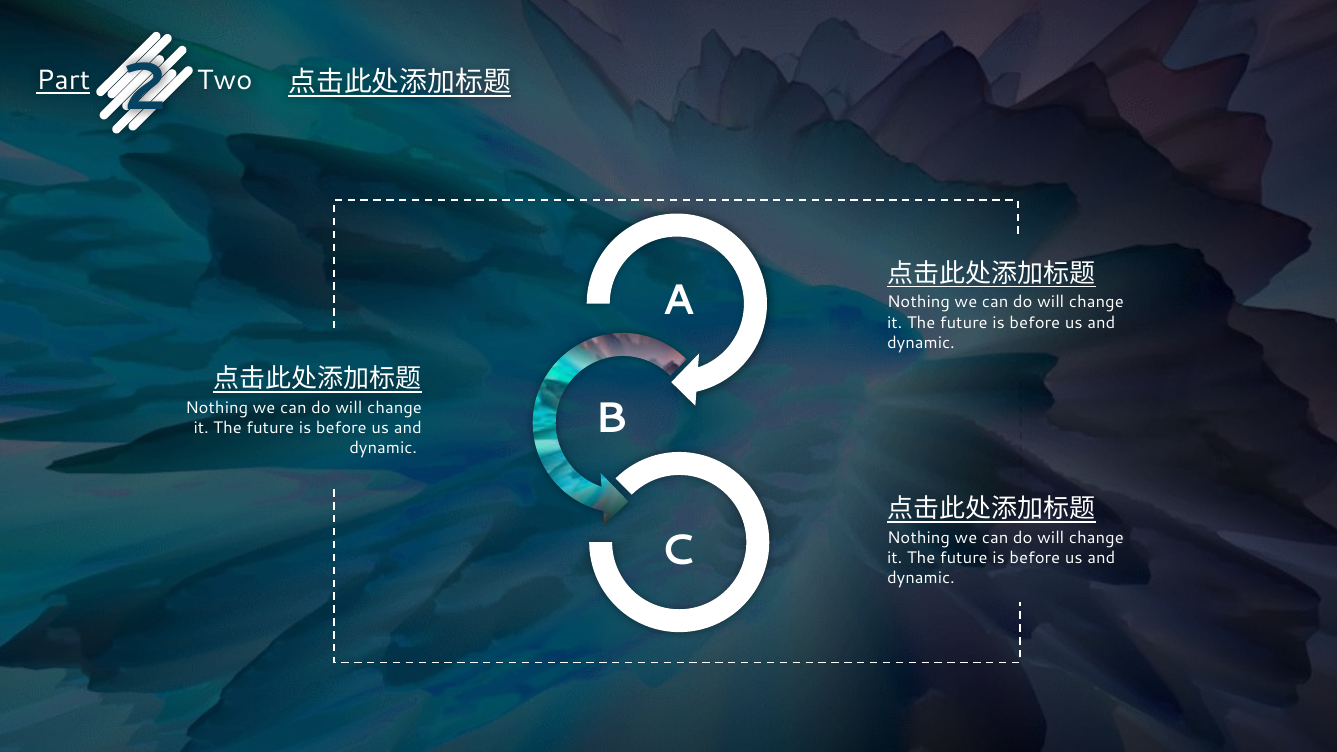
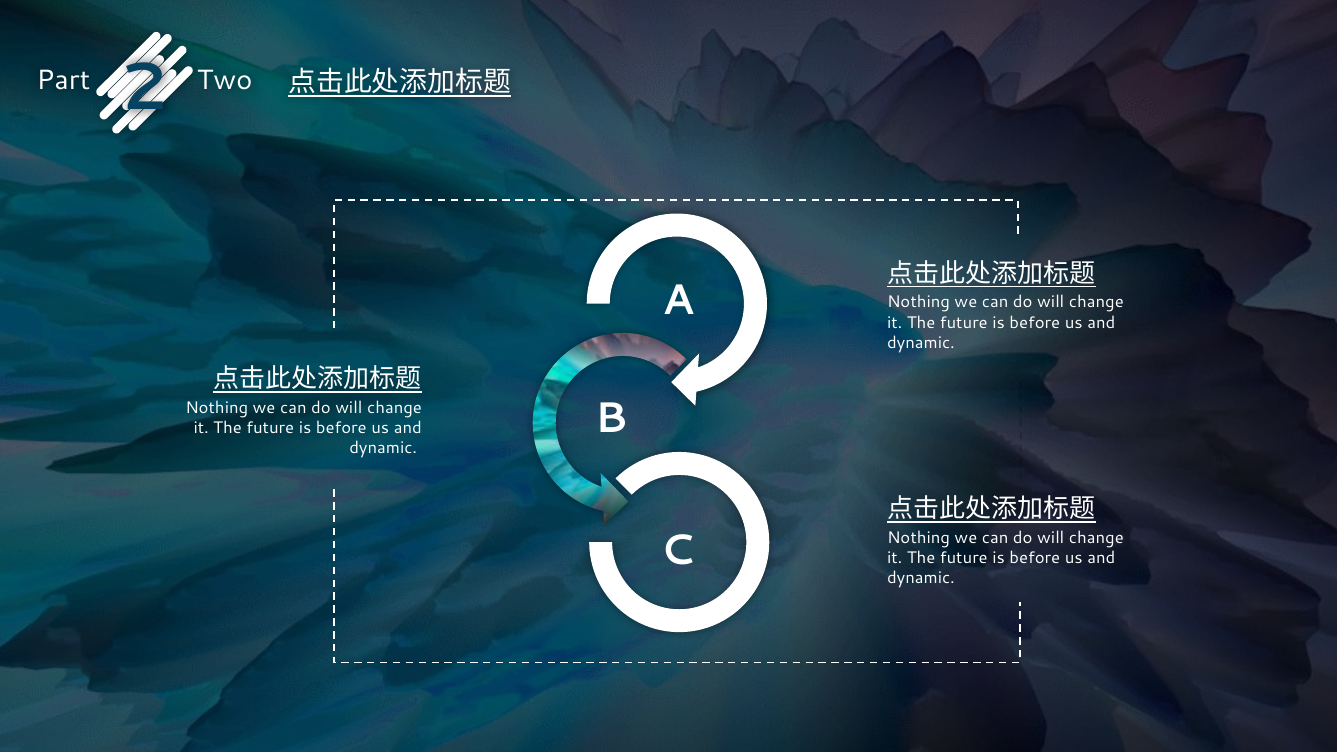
Part underline: present -> none
